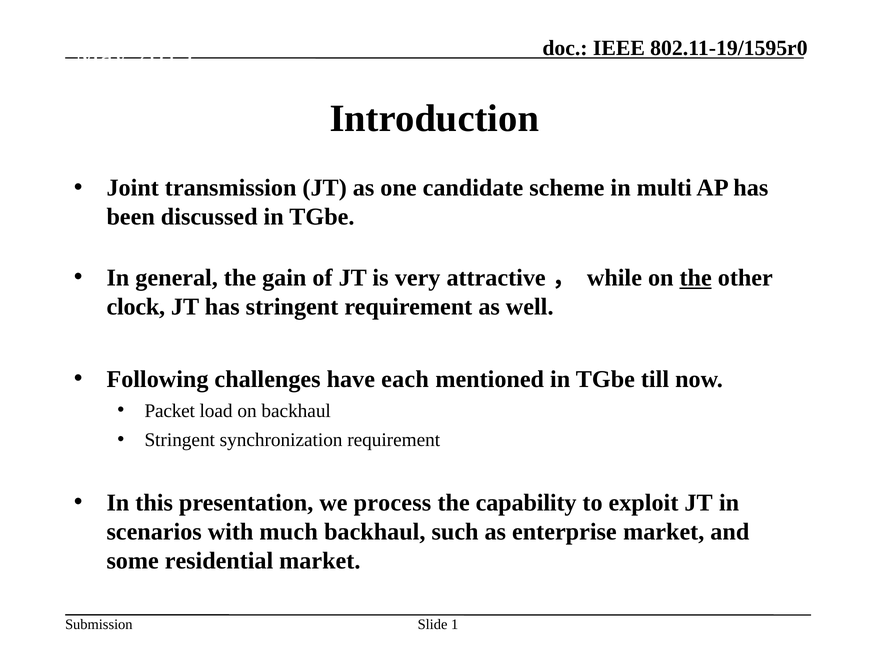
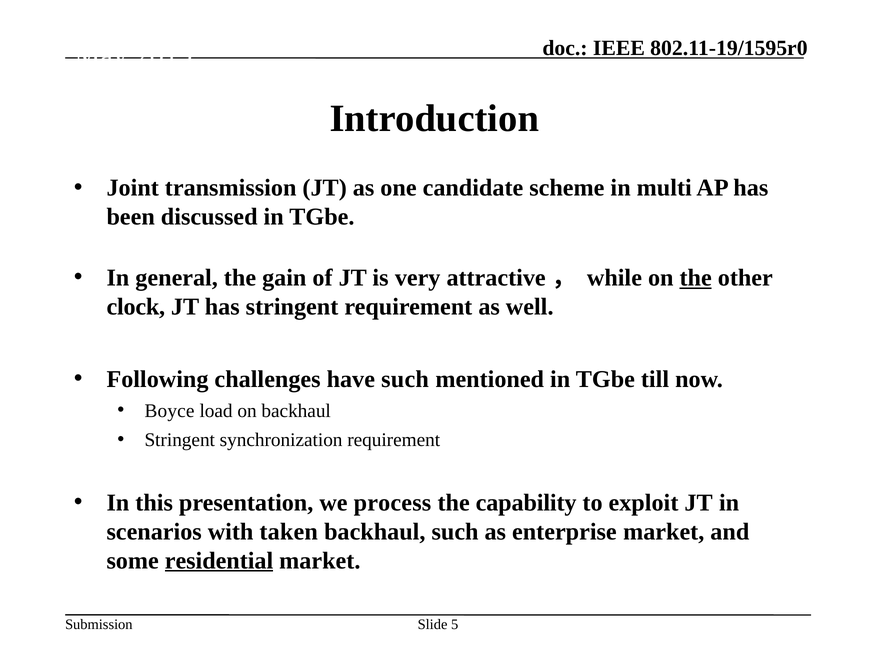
have each: each -> such
Packet: Packet -> Boyce
much: much -> taken
residential underline: none -> present
1: 1 -> 5
